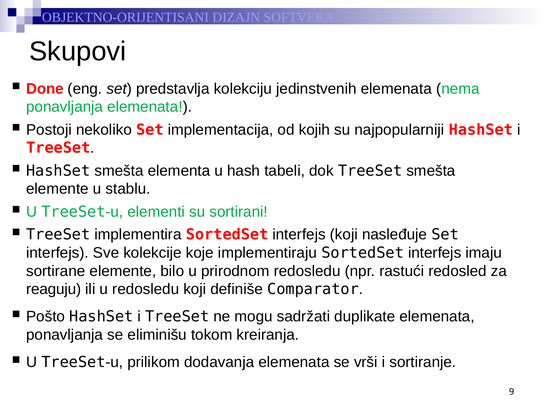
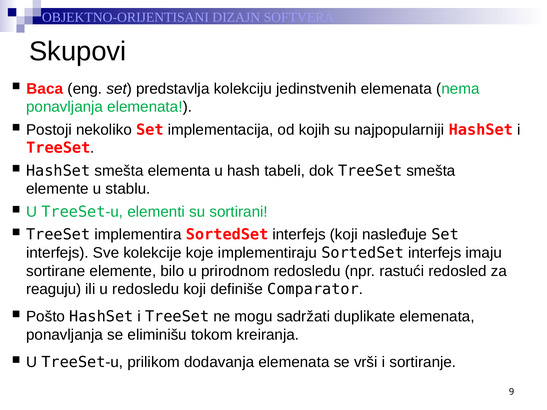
Done: Done -> Baca
